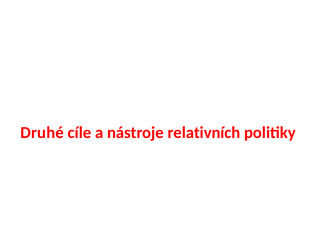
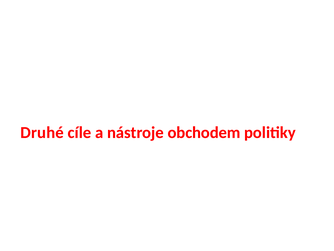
relativních: relativních -> obchodem
